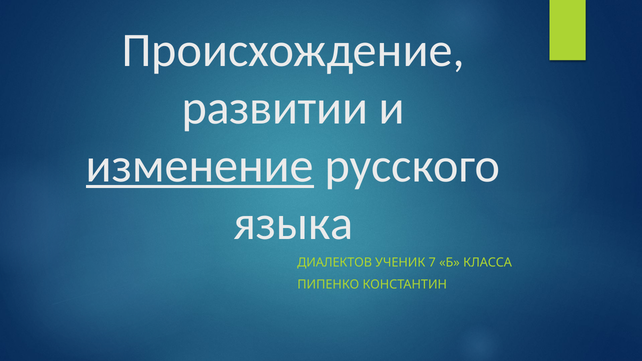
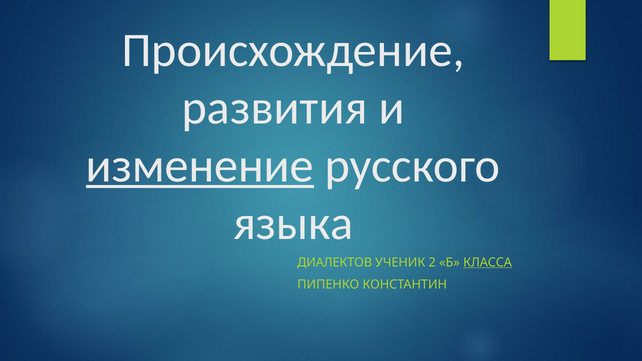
развитии: развитии -> развития
7: 7 -> 2
КЛАССА underline: none -> present
